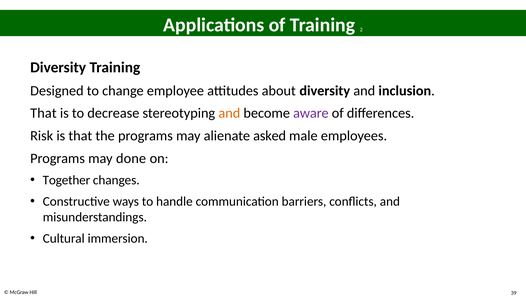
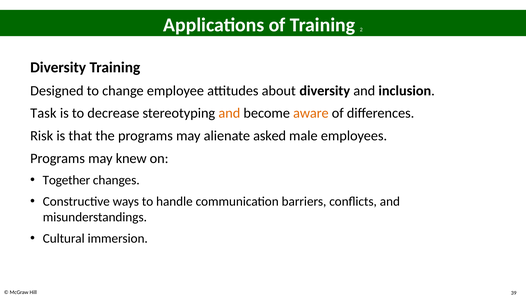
That at (43, 113): That -> Task
aware colour: purple -> orange
done: done -> knew
